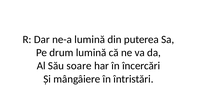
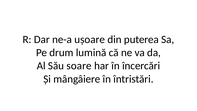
ne-a lumină: lumină -> ușoare
